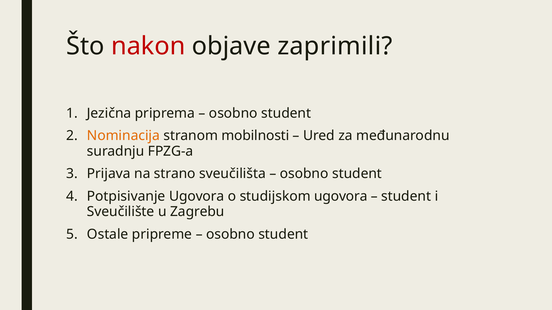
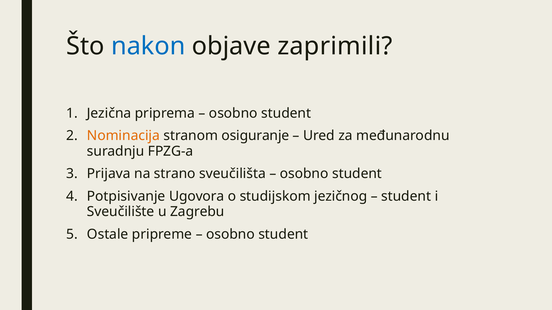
nakon colour: red -> blue
mobilnosti: mobilnosti -> osiguranje
studijskom ugovora: ugovora -> jezičnog
